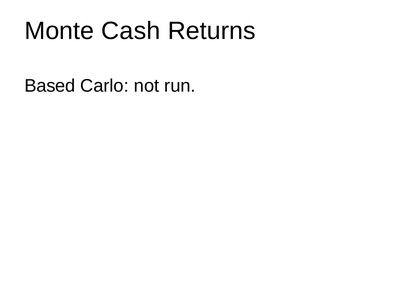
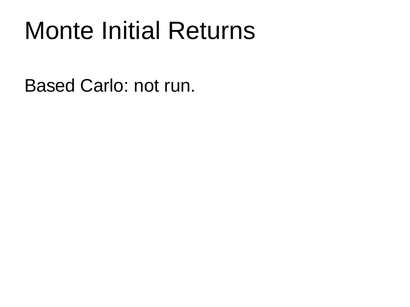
Cash: Cash -> Initial
